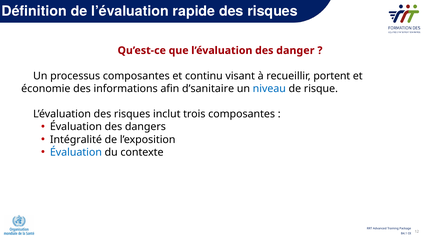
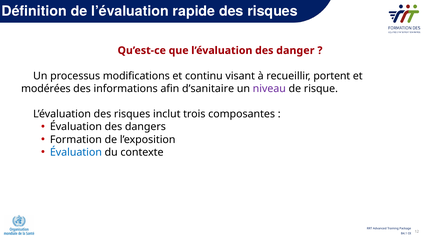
processus composantes: composantes -> modifications
économie: économie -> modérées
niveau colour: blue -> purple
Intégralité: Intégralité -> Formation
